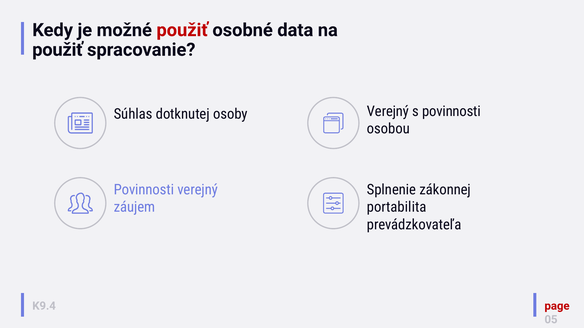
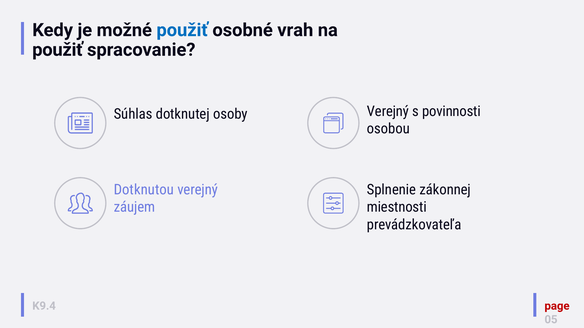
použiť at (182, 30) colour: red -> blue
data: data -> vrah
Povinnosti at (144, 190): Povinnosti -> Dotknutou
portabilita: portabilita -> miestnosti
